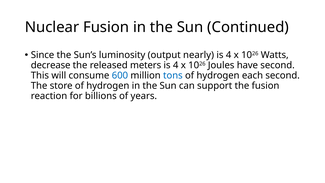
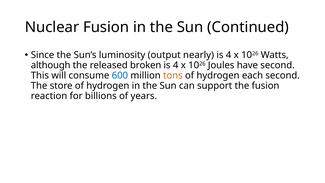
decrease: decrease -> although
meters: meters -> broken
tons colour: blue -> orange
